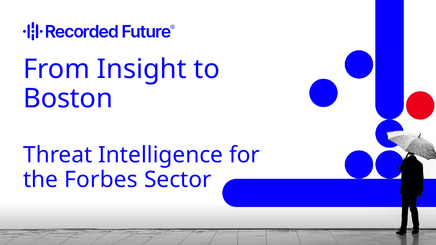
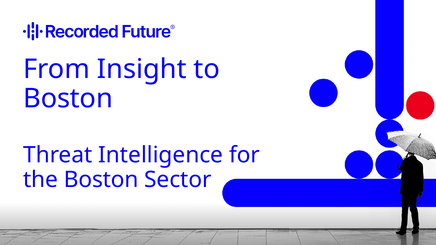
the Forbes: Forbes -> Boston
